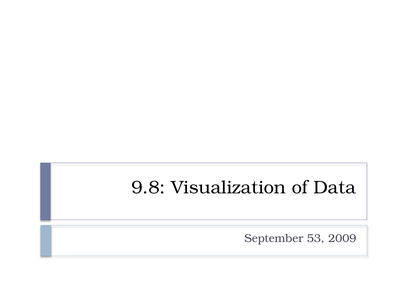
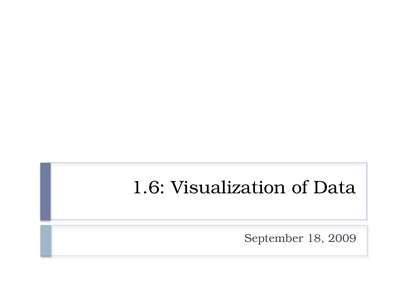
9.8: 9.8 -> 1.6
53: 53 -> 18
